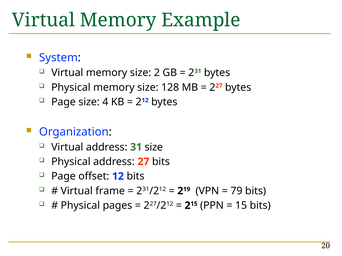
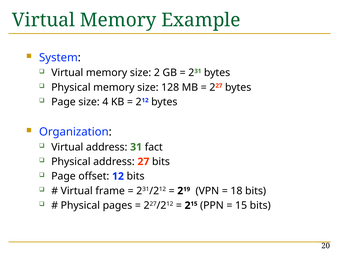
31 size: size -> fact
79: 79 -> 18
